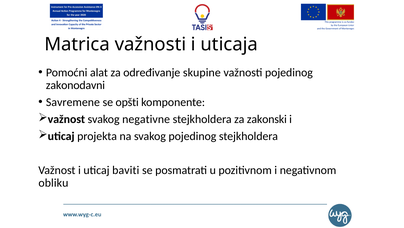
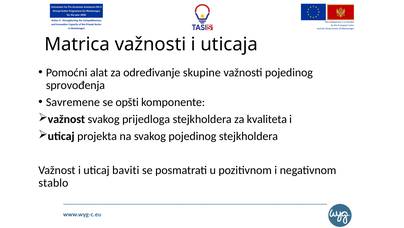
zakonodavni: zakonodavni -> sprovođenja
negativne: negativne -> prijedloga
zakonski: zakonski -> kvaliteta
obliku: obliku -> stablo
